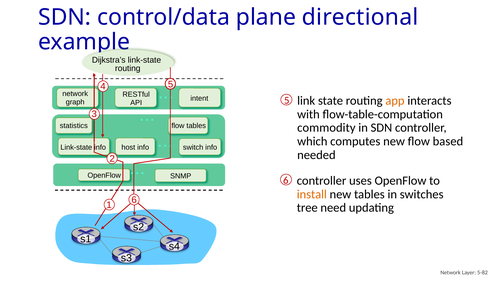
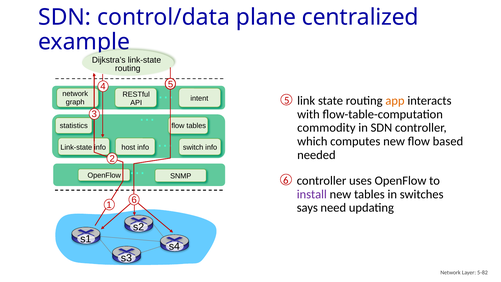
directional: directional -> centralized
install colour: orange -> purple
tree: tree -> says
